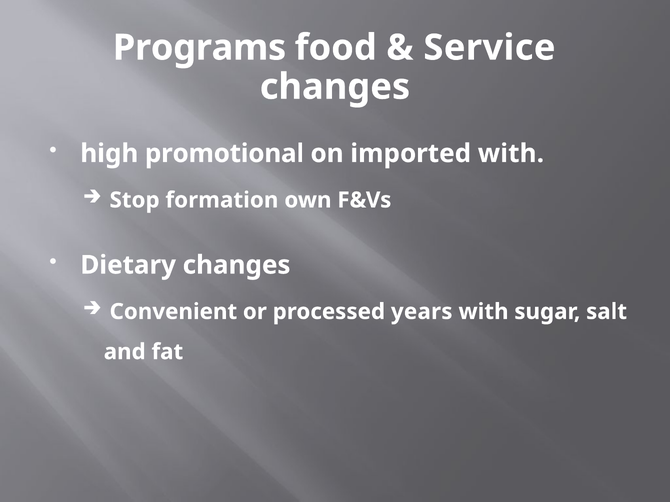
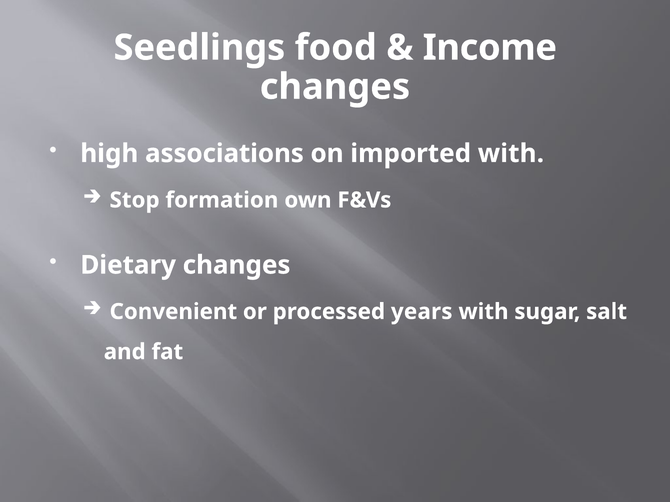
Programs: Programs -> Seedlings
Service: Service -> Income
promotional: promotional -> associations
